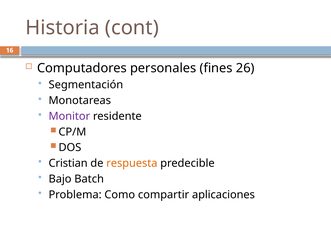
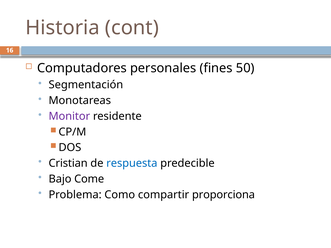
26: 26 -> 50
respuesta colour: orange -> blue
Batch: Batch -> Come
aplicaciones: aplicaciones -> proporciona
